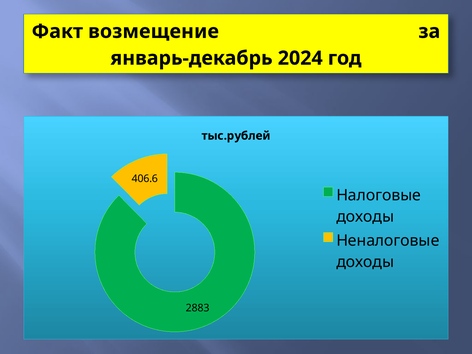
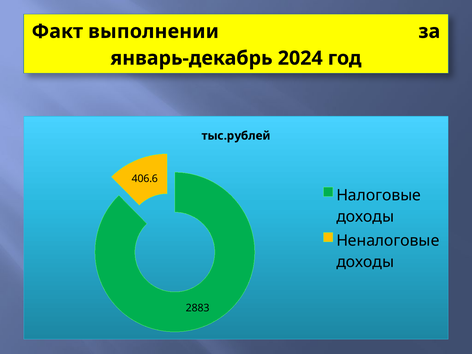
возмещение: возмещение -> выполнении
